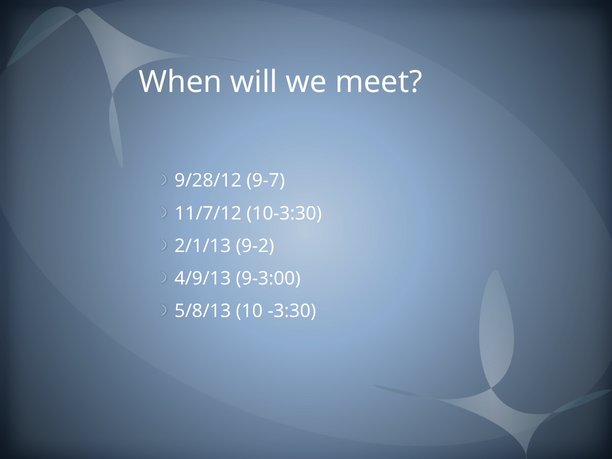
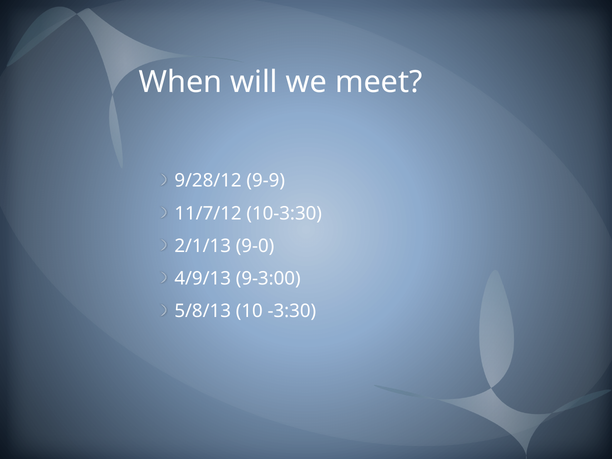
9-7: 9-7 -> 9-9
9-2: 9-2 -> 9-0
